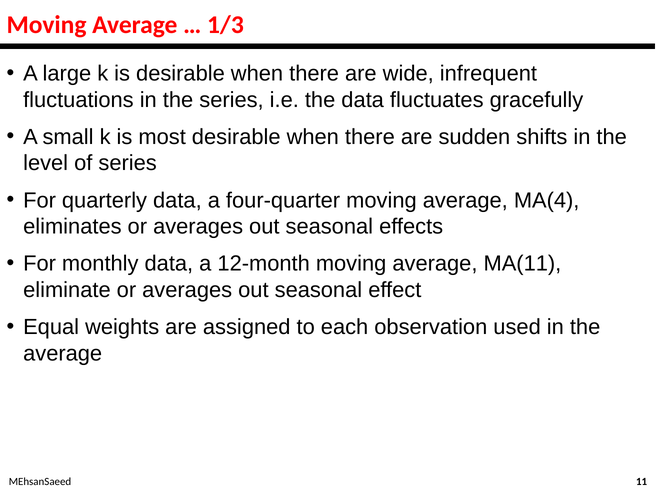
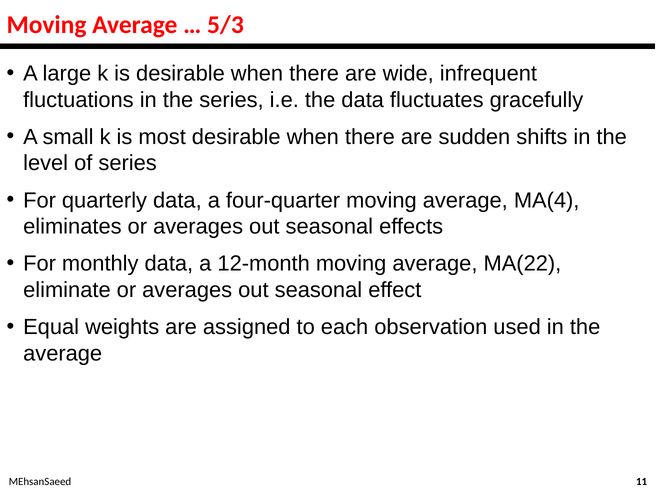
1/3: 1/3 -> 5/3
MA(11: MA(11 -> MA(22
